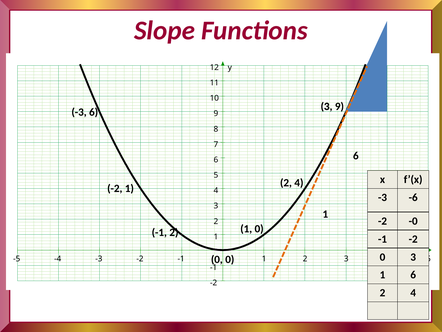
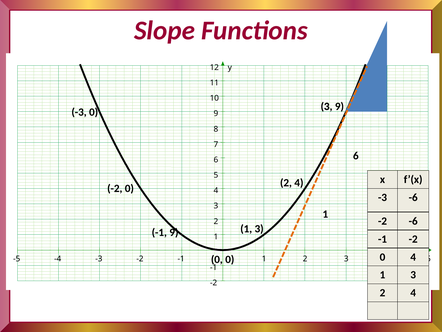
-3 6: 6 -> 0
1 at (129, 188): 1 -> 0
-2 -0: -0 -> -6
0 at (259, 228): 0 -> 3
-1 2: 2 -> 9
0 3: 3 -> 4
6 at (413, 275): 6 -> 3
